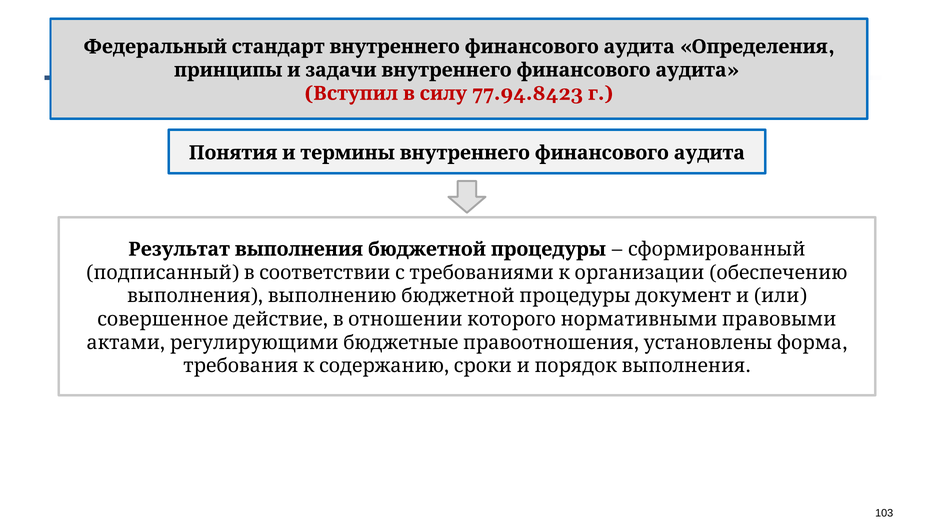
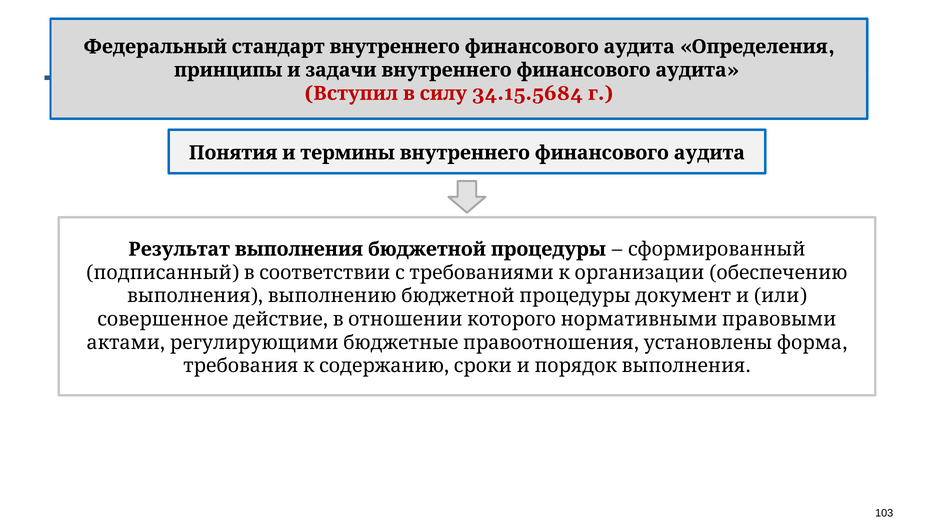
77.94.8423: 77.94.8423 -> 34.15.5684
